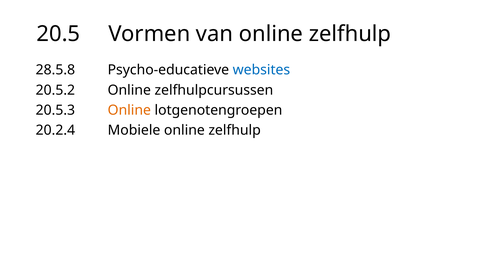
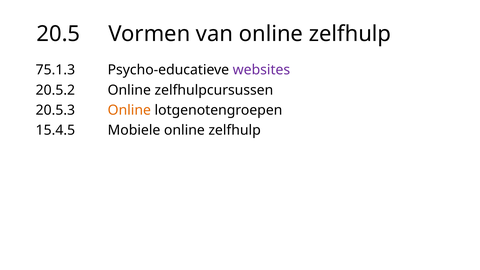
28.5.8: 28.5.8 -> 75.1.3
websites colour: blue -> purple
20.2.4: 20.2.4 -> 15.4.5
